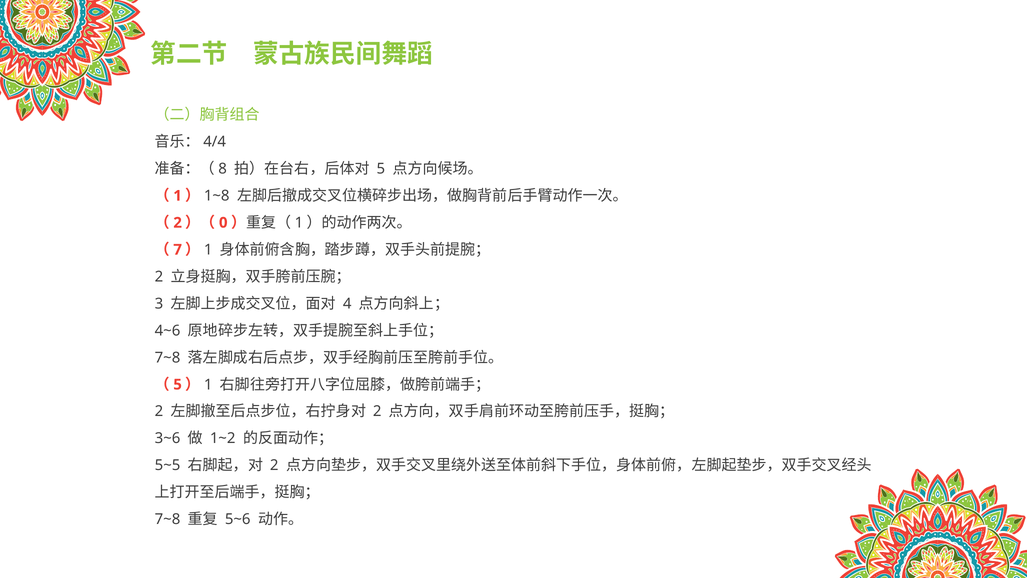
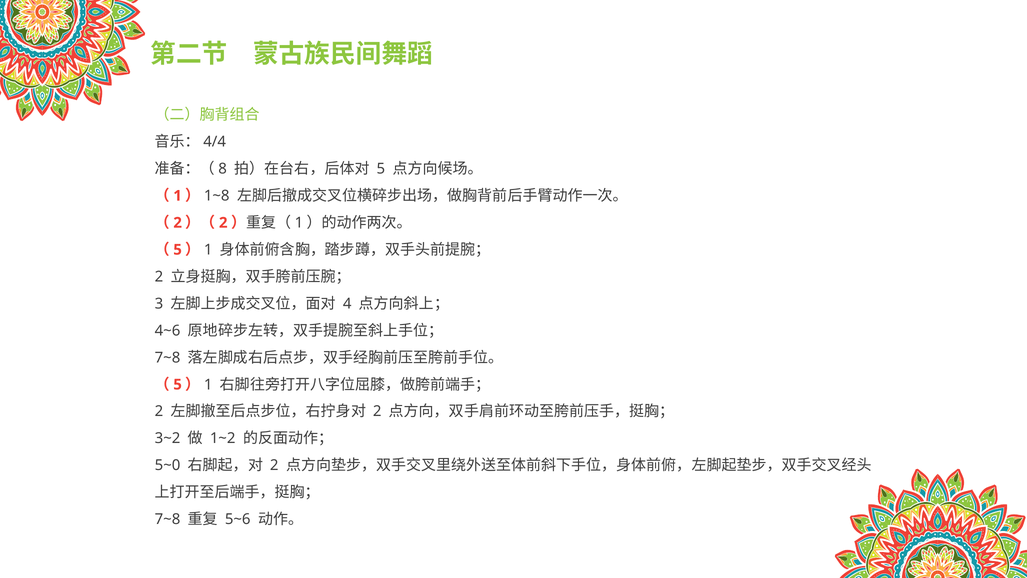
0 at (223, 223): 0 -> 2
7 at (178, 250): 7 -> 5
3~6: 3~6 -> 3~2
5~5: 5~5 -> 5~0
